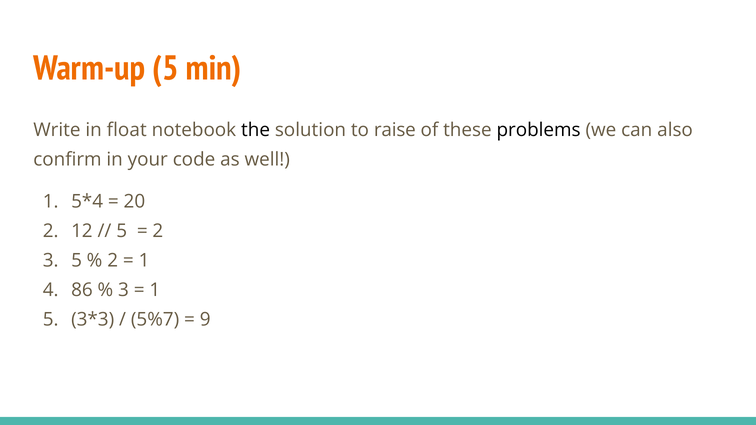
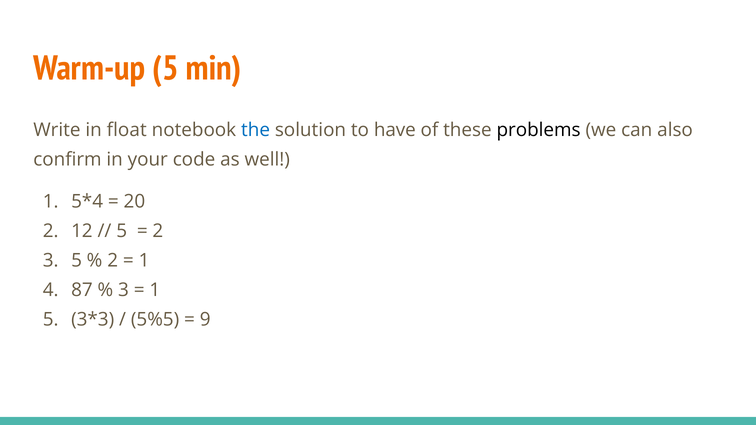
the colour: black -> blue
raise: raise -> have
86: 86 -> 87
5%7: 5%7 -> 5%5
